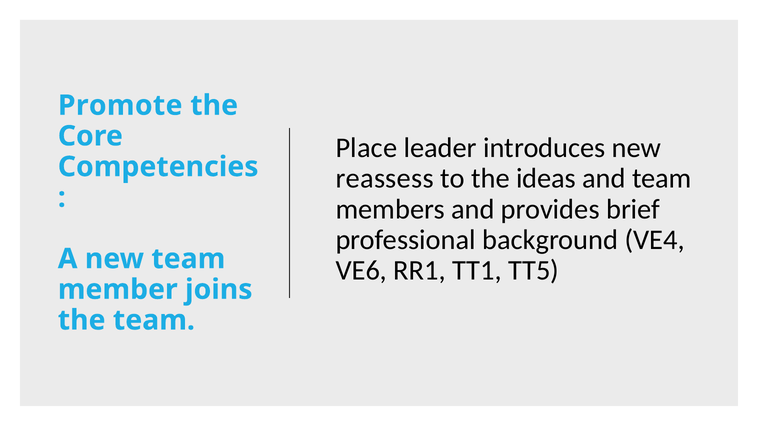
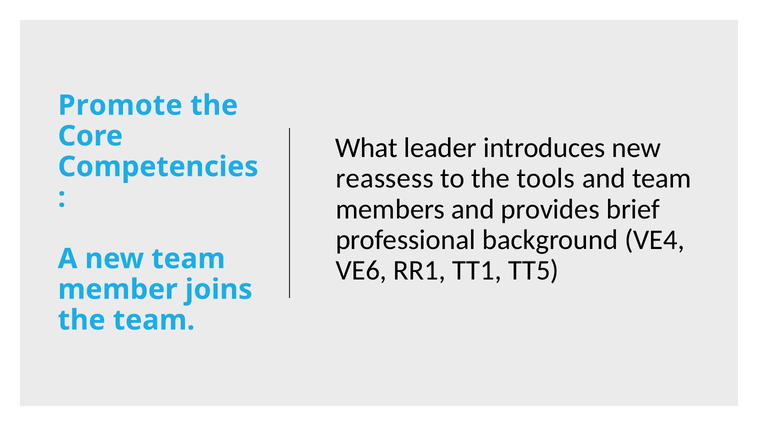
Place: Place -> What
ideas: ideas -> tools
